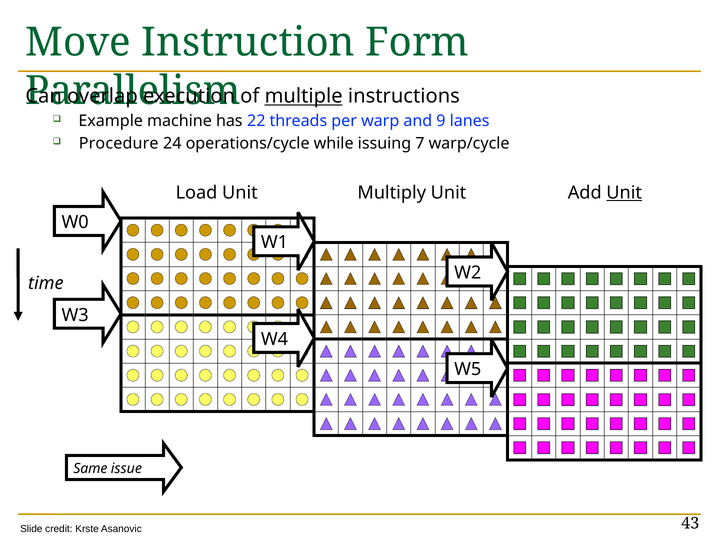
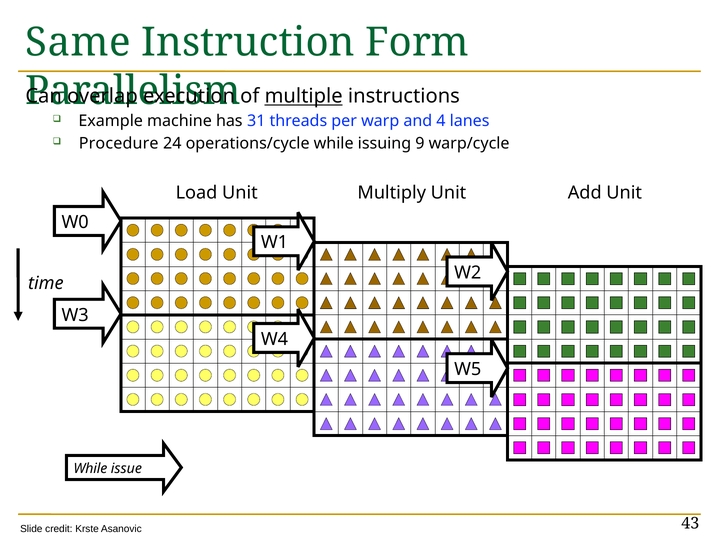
Move: Move -> Same
22: 22 -> 31
9: 9 -> 4
7: 7 -> 9
Unit at (624, 193) underline: present -> none
Same at (90, 468): Same -> While
